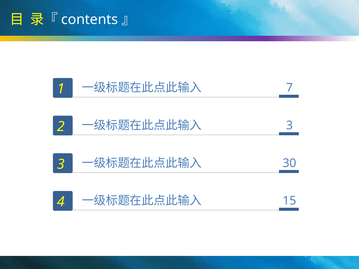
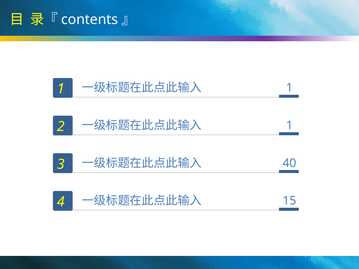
7 at (289, 88): 7 -> 1
3 at (289, 126): 3 -> 1
30: 30 -> 40
